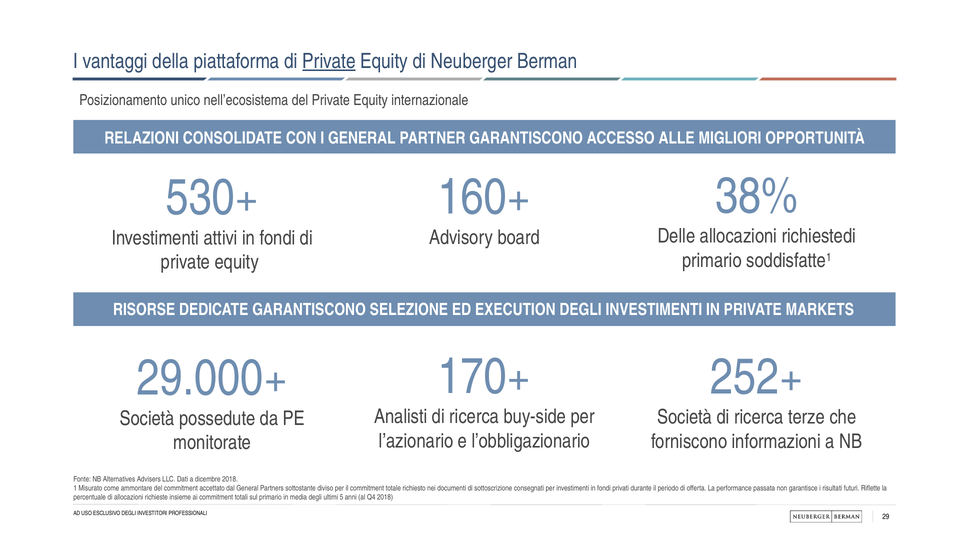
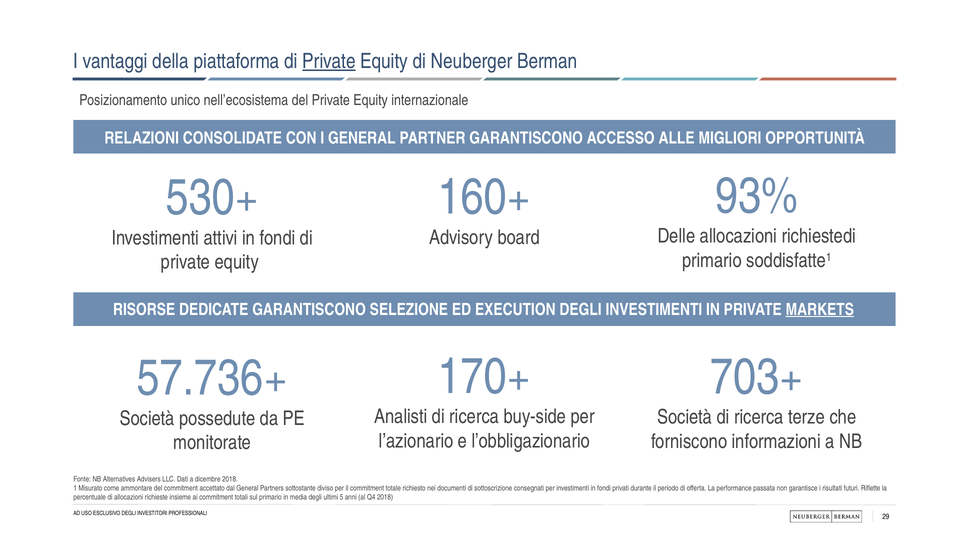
38%: 38% -> 93%
MARKETS underline: none -> present
252+: 252+ -> 703+
29.000+: 29.000+ -> 57.736+
